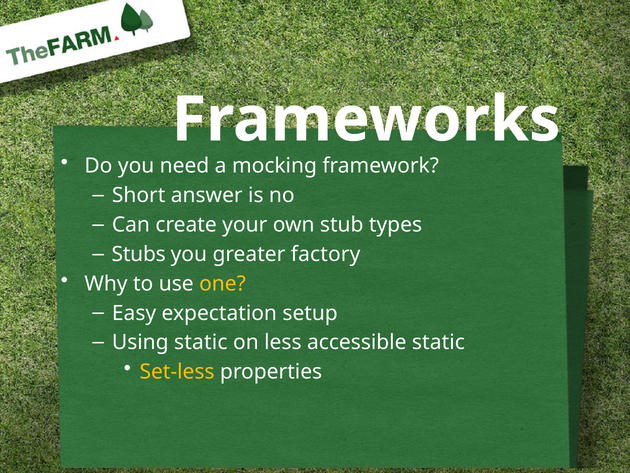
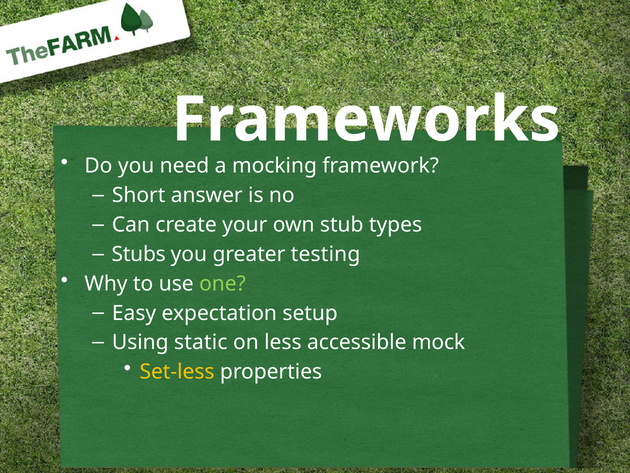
factory: factory -> testing
one colour: yellow -> light green
accessible static: static -> mock
